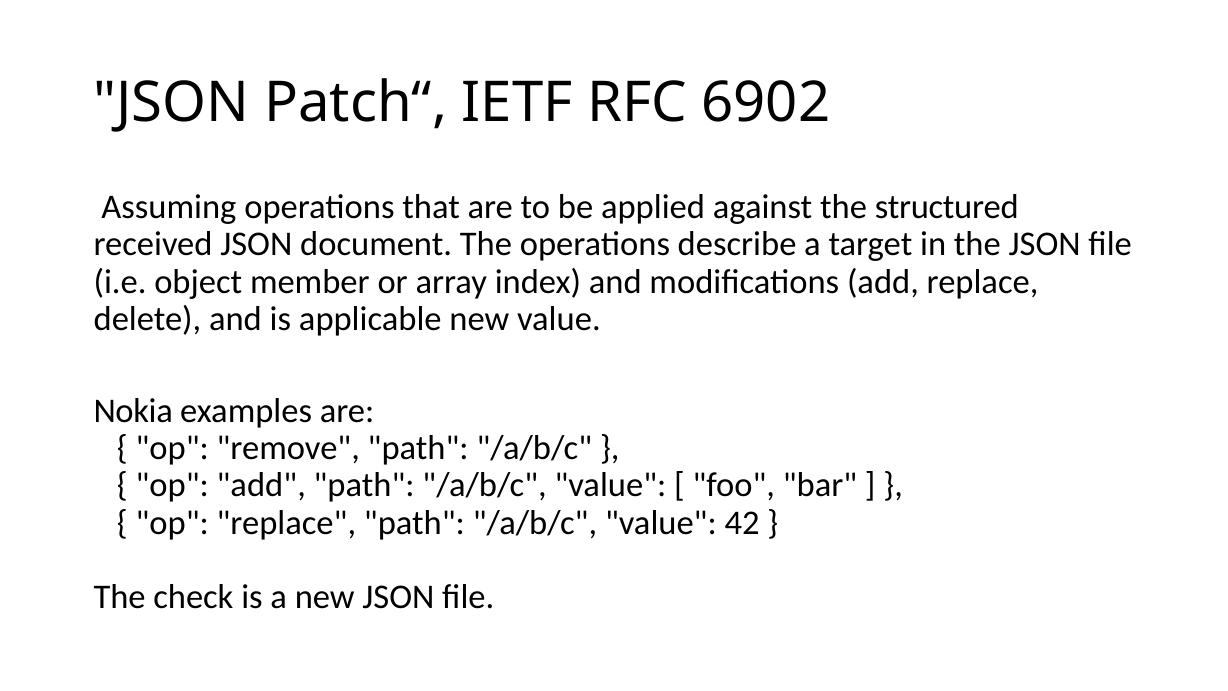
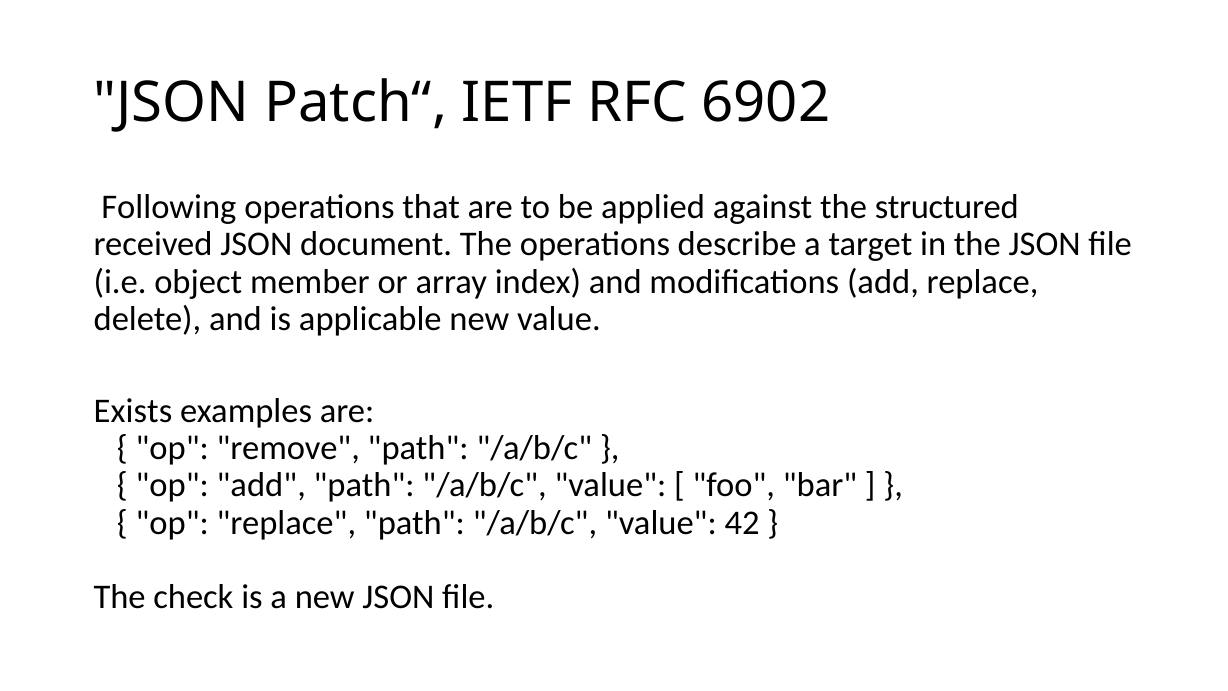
Assuming: Assuming -> Following
Nokia: Nokia -> Exists
